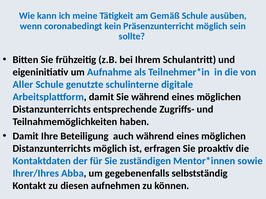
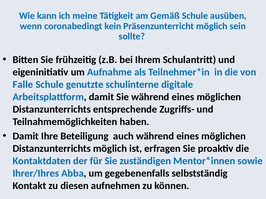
Aller: Aller -> Falle
